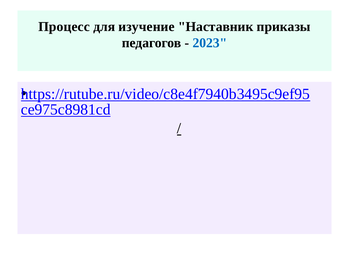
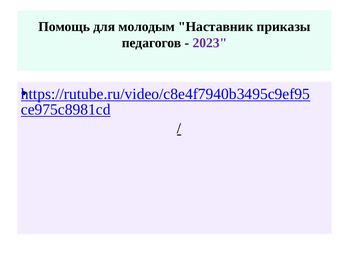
Процесс: Процесс -> Помощь
изучение: изучение -> молодым
2023 colour: blue -> purple
